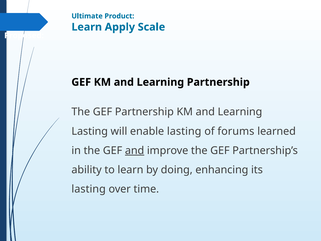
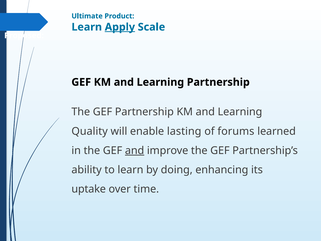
Apply underline: none -> present
Lasting at (90, 131): Lasting -> Quality
lasting at (89, 189): lasting -> uptake
